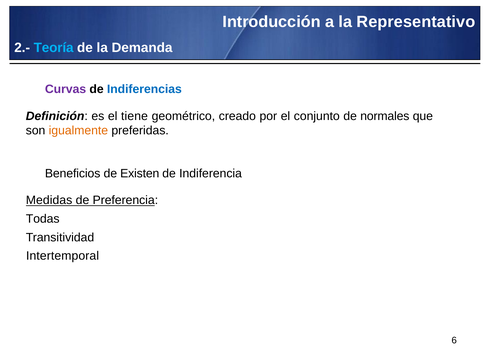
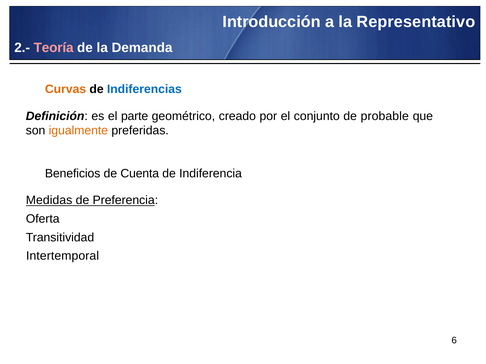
Teoría colour: light blue -> pink
Curvas colour: purple -> orange
tiene: tiene -> parte
normales: normales -> probable
Existen: Existen -> Cuenta
Todas: Todas -> Oferta
